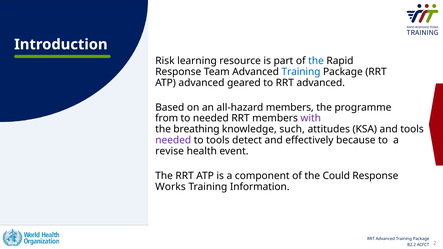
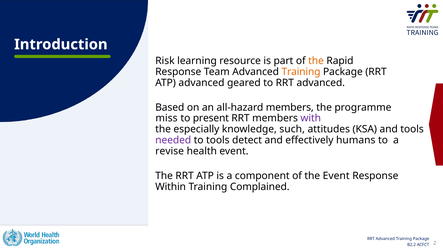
the at (316, 61) colour: blue -> orange
Training at (301, 72) colour: blue -> orange
from: from -> miss
to needed: needed -> present
breathing: breathing -> especially
because: because -> humans
the Could: Could -> Event
Works: Works -> Within
Information: Information -> Complained
